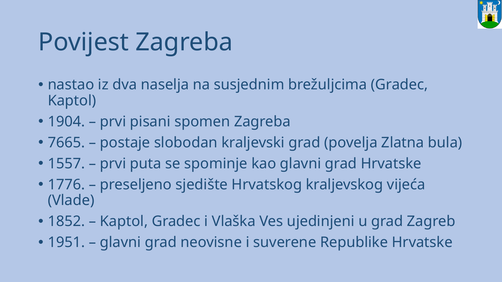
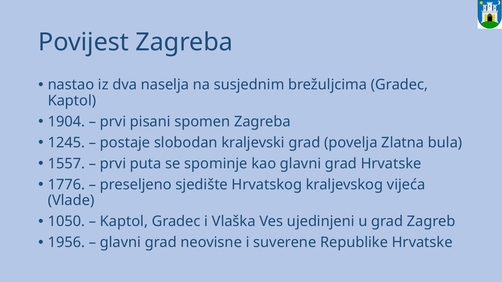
7665: 7665 -> 1245
1852: 1852 -> 1050
1951: 1951 -> 1956
